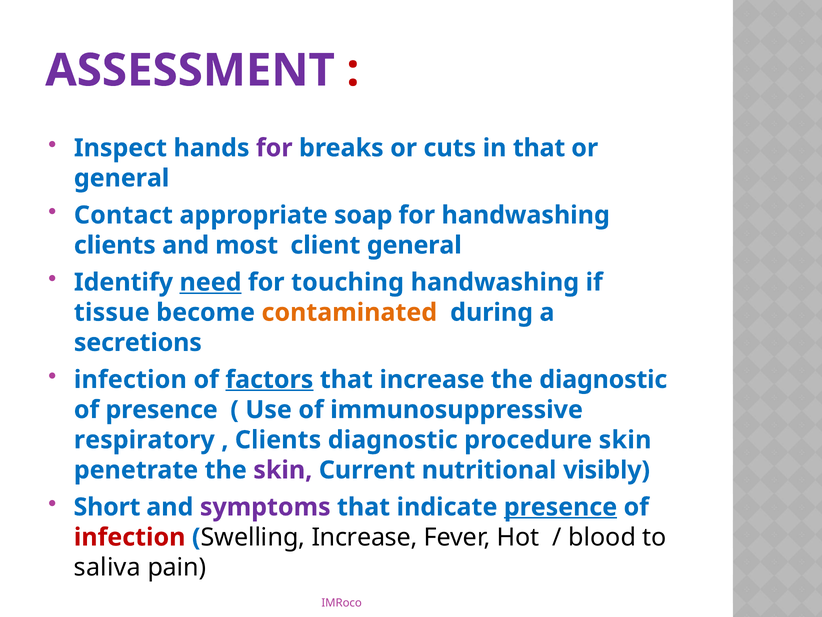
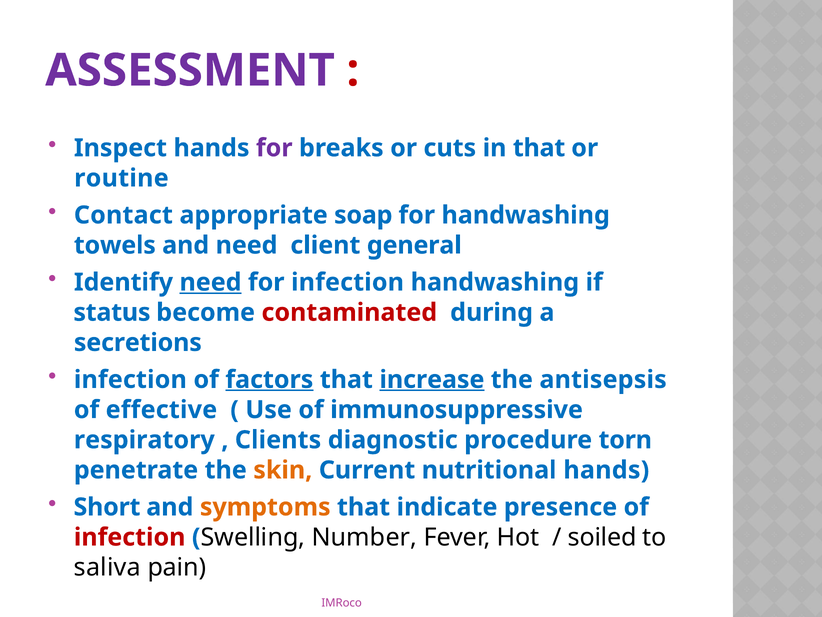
general at (122, 178): general -> routine
clients at (115, 245): clients -> towels
and most: most -> need
for touching: touching -> infection
tissue: tissue -> status
contaminated colour: orange -> red
increase at (432, 379) underline: none -> present
the diagnostic: diagnostic -> antisepsis
of presence: presence -> effective
procedure skin: skin -> torn
skin at (283, 470) colour: purple -> orange
nutritional visibly: visibly -> hands
symptoms colour: purple -> orange
presence at (560, 507) underline: present -> none
Swelling Increase: Increase -> Number
blood: blood -> soiled
